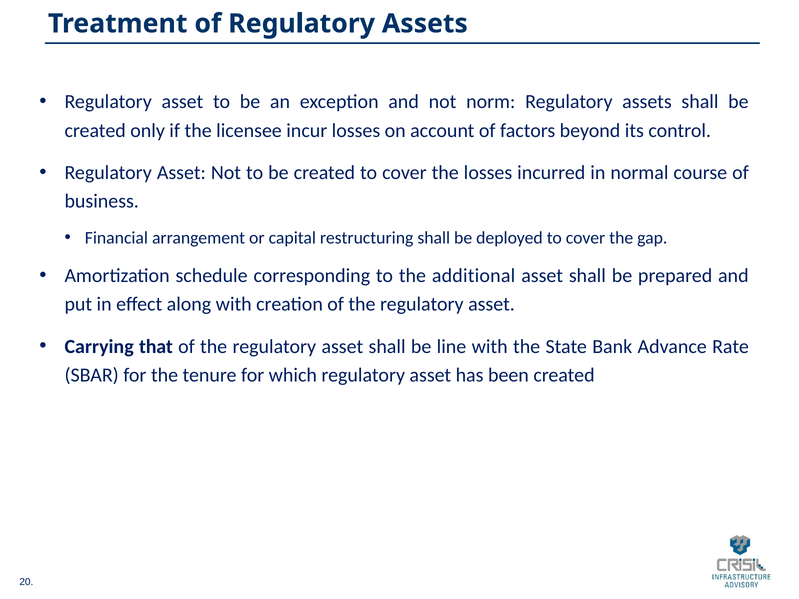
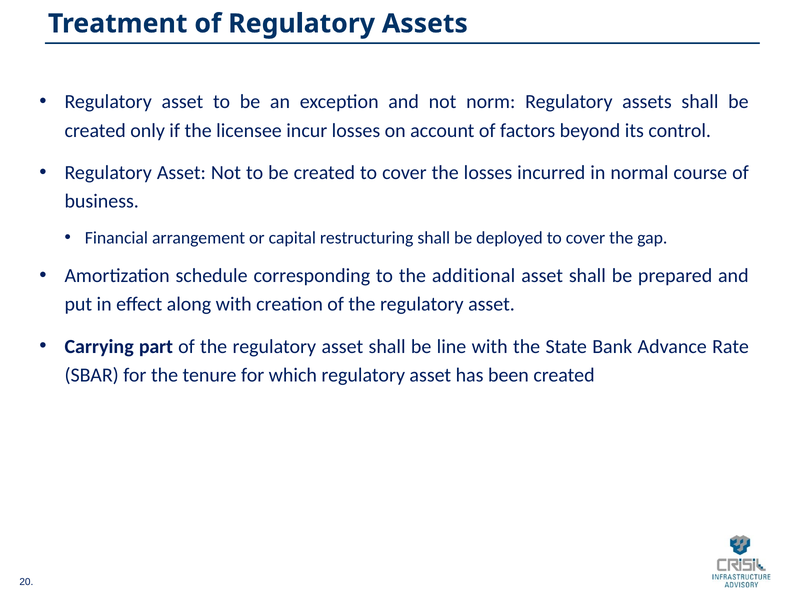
that: that -> part
